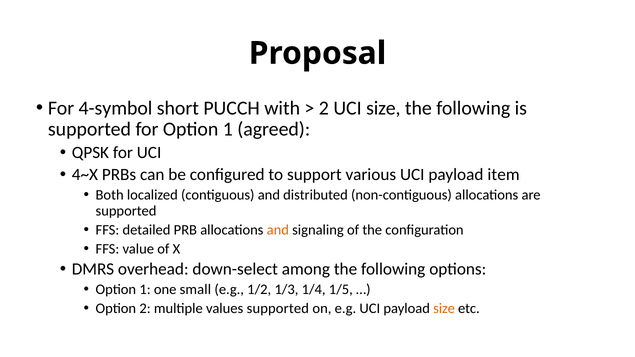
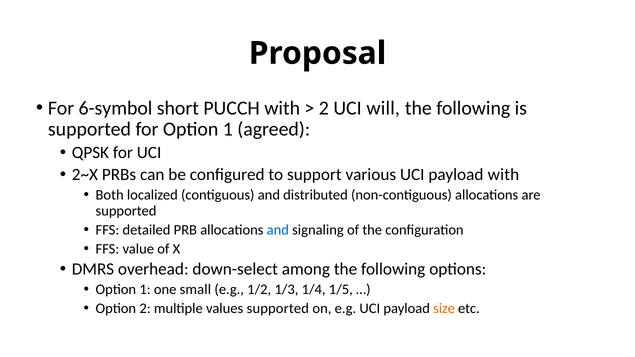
4-symbol: 4-symbol -> 6-symbol
UCI size: size -> will
4~X: 4~X -> 2~X
payload item: item -> with
and at (278, 230) colour: orange -> blue
